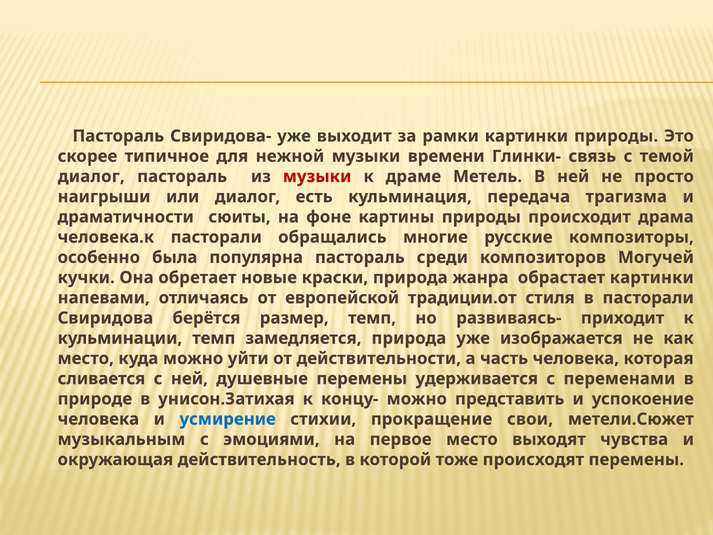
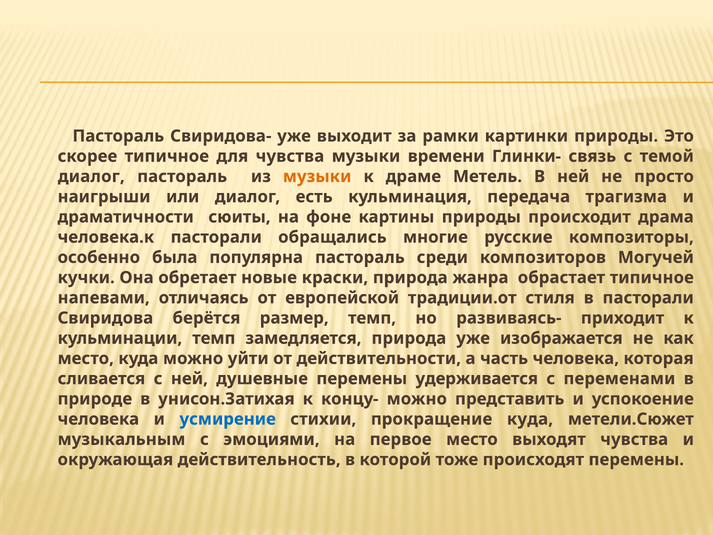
для нежной: нежной -> чувства
музыки at (317, 176) colour: red -> orange
обрастает картинки: картинки -> типичное
прокращение свои: свои -> куда
